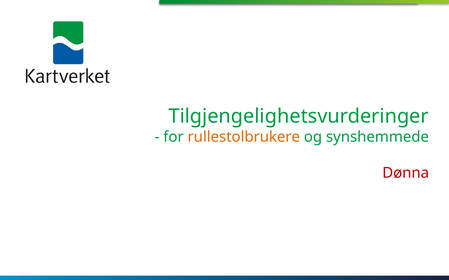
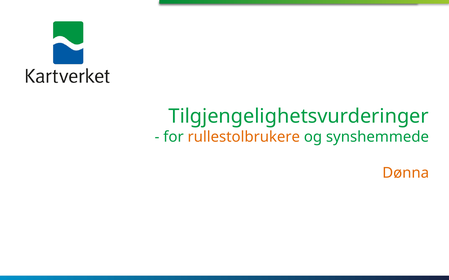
Dønna colour: red -> orange
